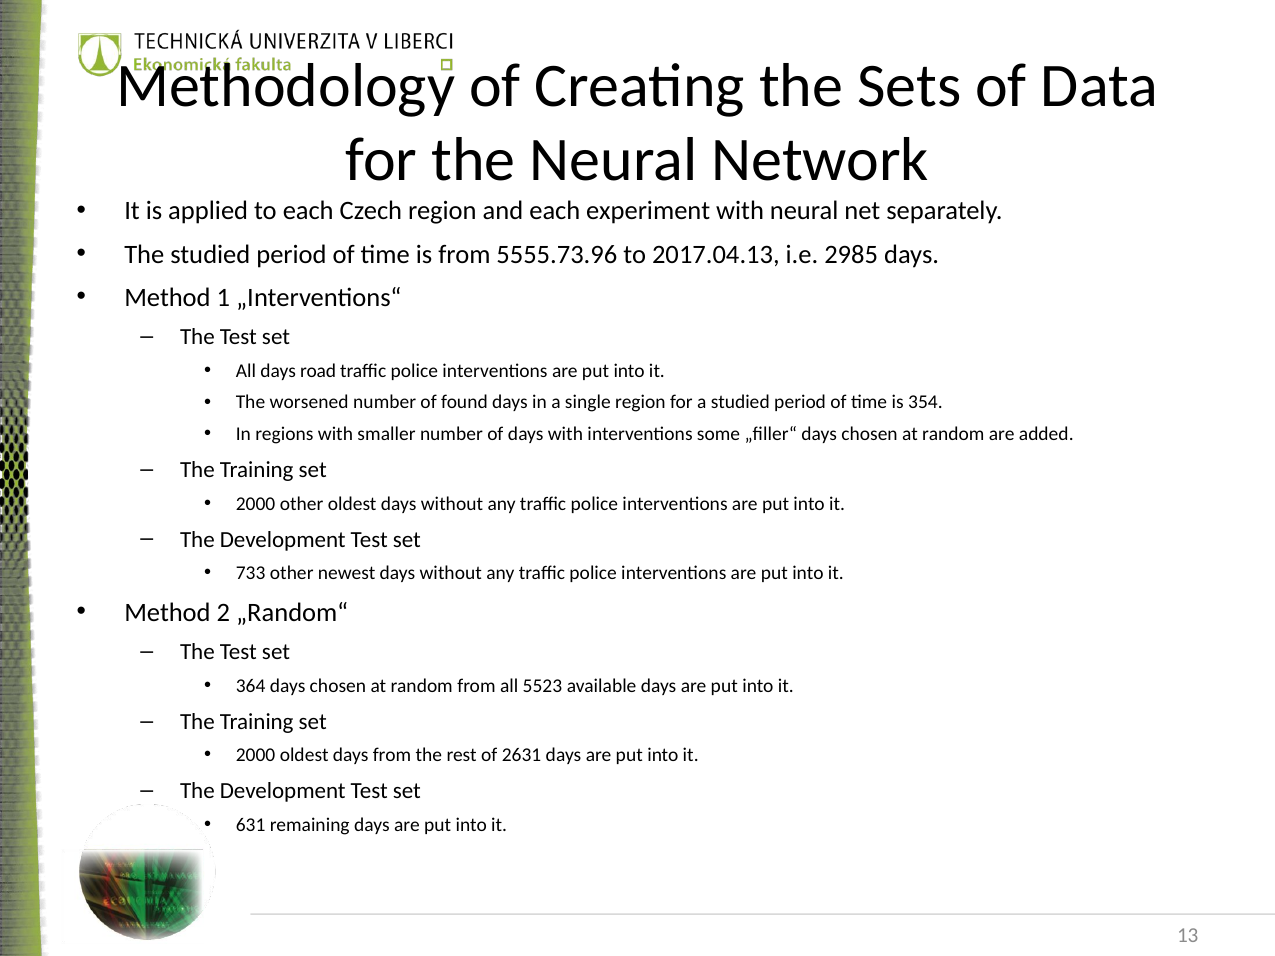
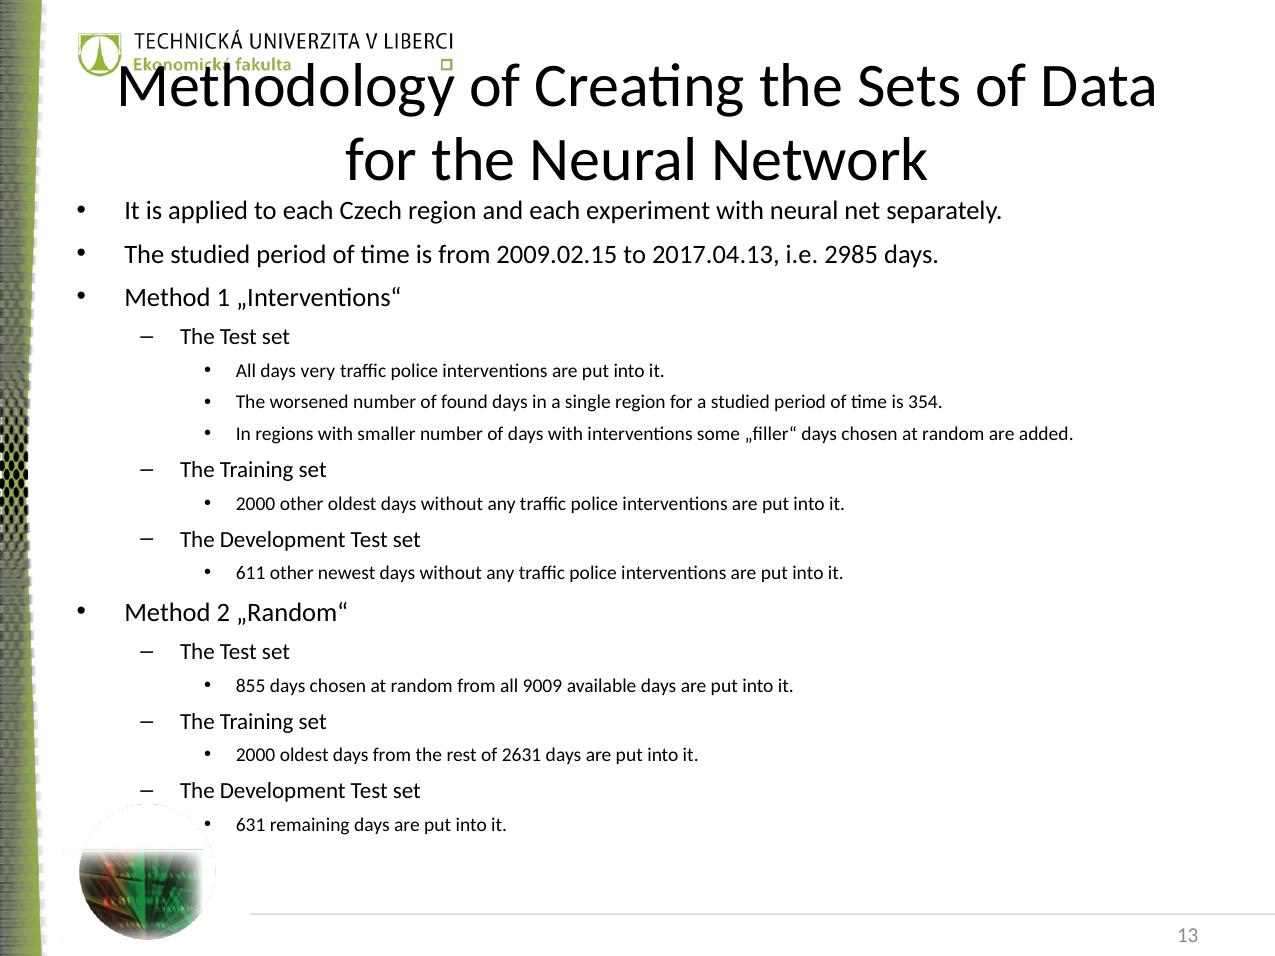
5555.73.96: 5555.73.96 -> 2009.02.15
road: road -> very
733: 733 -> 611
364: 364 -> 855
5523: 5523 -> 9009
